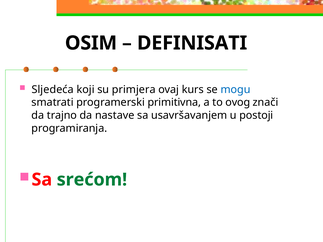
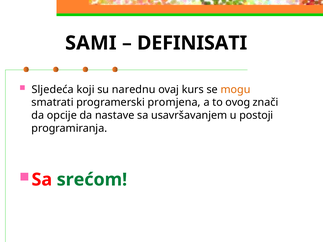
OSIM: OSIM -> SAMI
primjera: primjera -> narednu
mogu colour: blue -> orange
primitivna: primitivna -> promjena
trajno: trajno -> opcije
